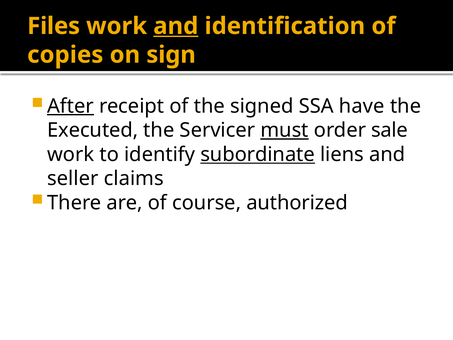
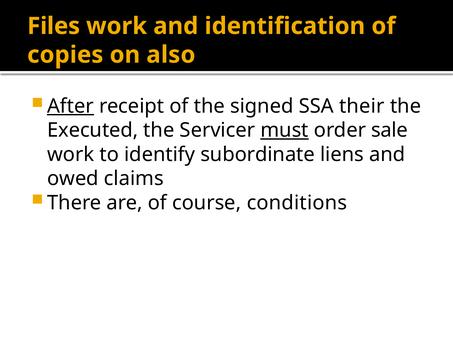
and at (176, 26) underline: present -> none
sign: sign -> also
have: have -> their
subordinate underline: present -> none
seller: seller -> owed
authorized: authorized -> conditions
